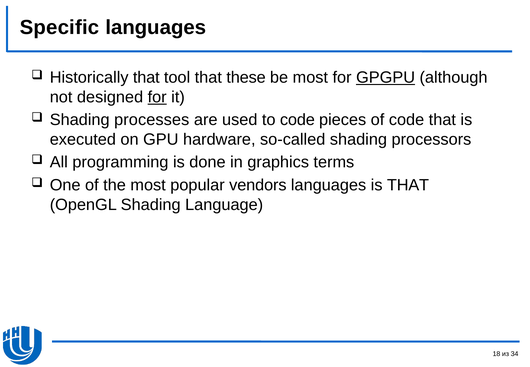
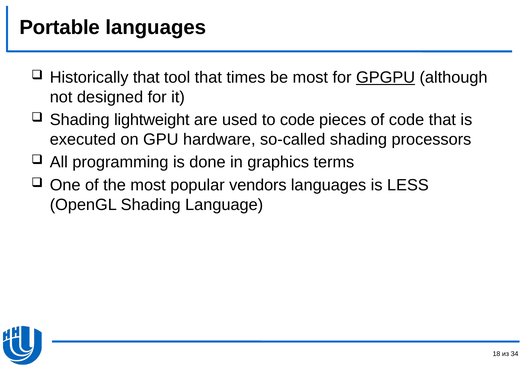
Specific: Specific -> Portable
these: these -> times
for at (157, 97) underline: present -> none
processes: processes -> lightweight
is THAT: THAT -> LESS
